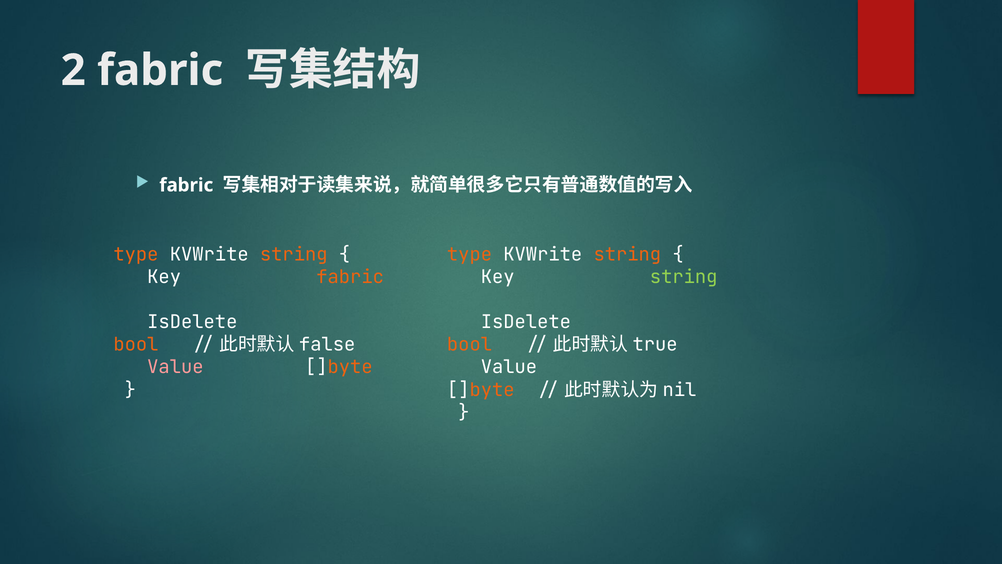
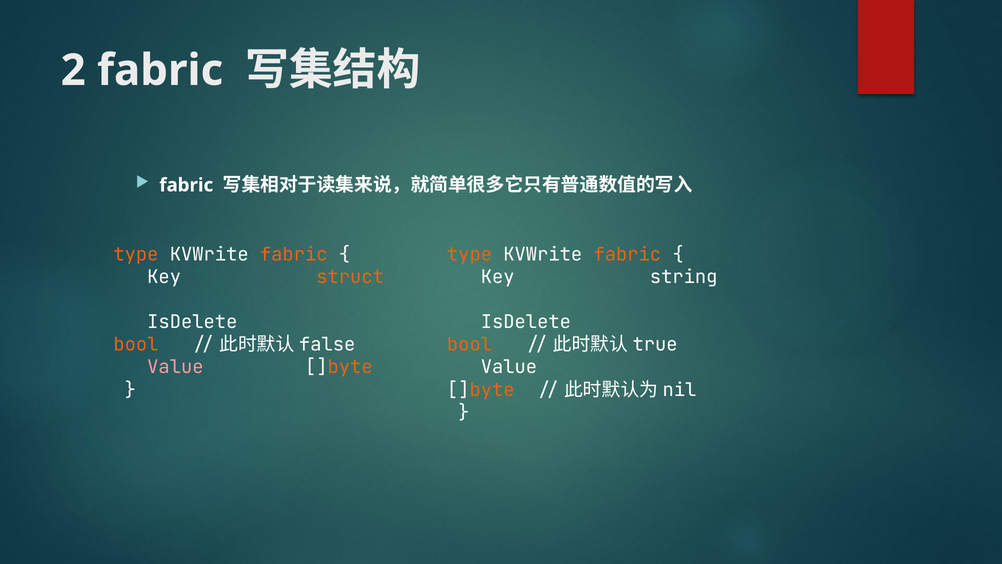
string at (294, 254): string -> fabric
string at (627, 254): string -> fabric
Key fabric: fabric -> struct
string at (684, 277) colour: light green -> white
